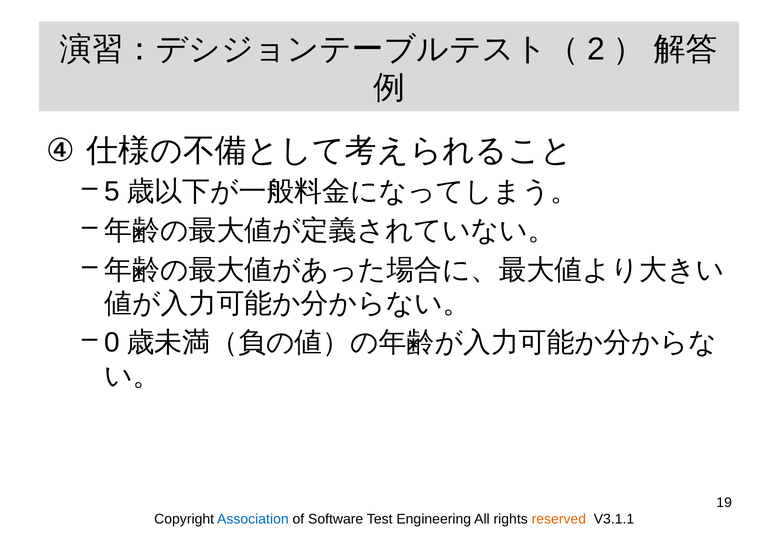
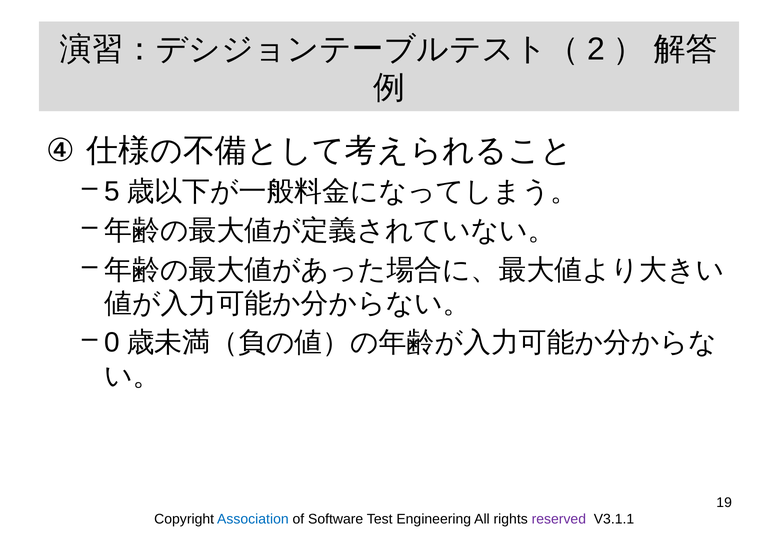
reserved colour: orange -> purple
